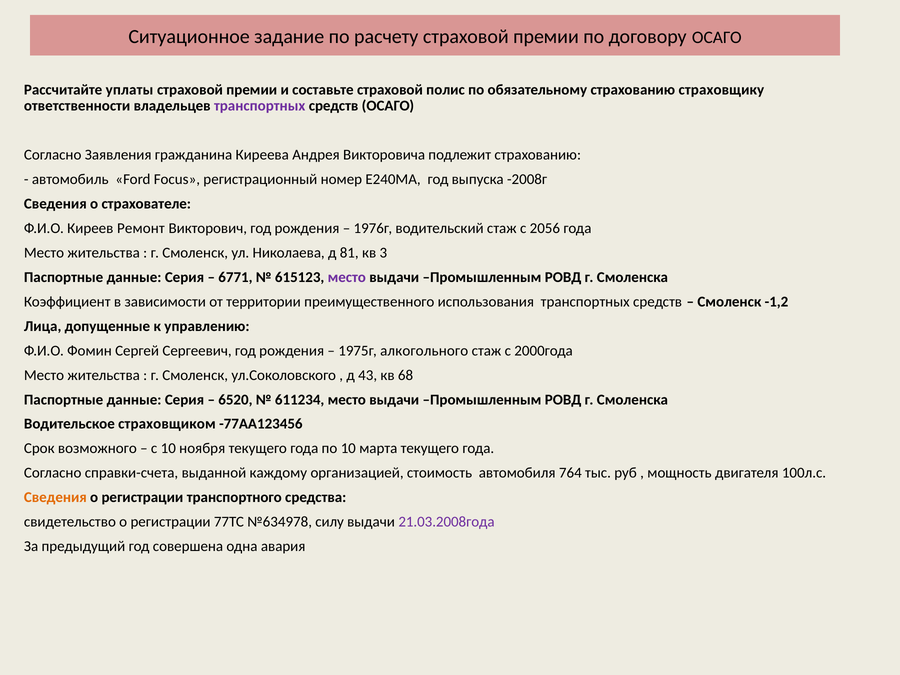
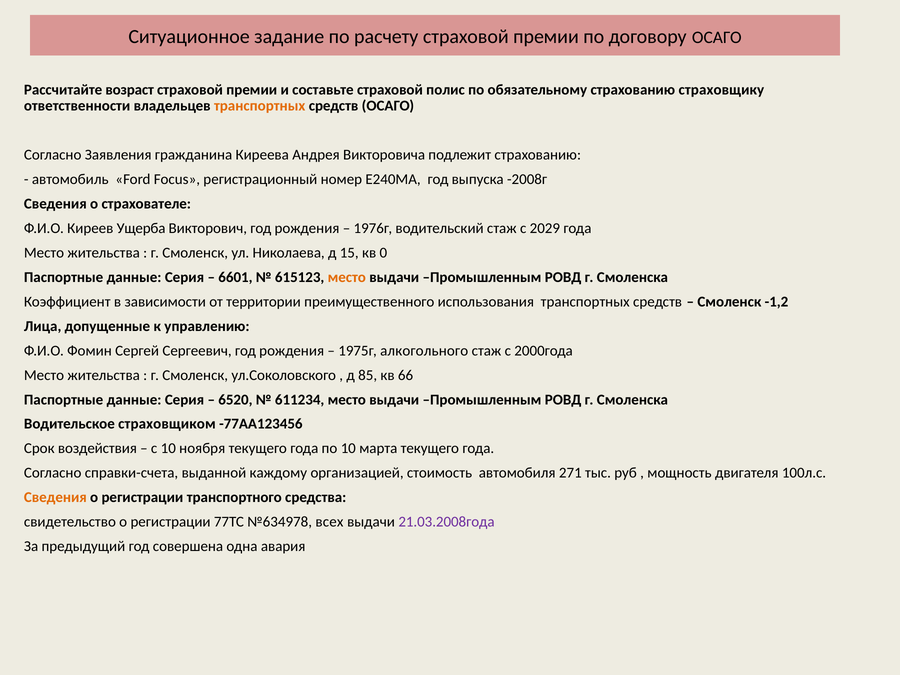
уплаты: уплаты -> возраст
транспортных at (260, 106) colour: purple -> orange
Ремонт: Ремонт -> Ущерба
2056: 2056 -> 2029
81: 81 -> 15
3: 3 -> 0
6771: 6771 -> 6601
место at (347, 277) colour: purple -> orange
43: 43 -> 85
68: 68 -> 66
возможного: возможного -> воздействия
764: 764 -> 271
силу: силу -> всех
